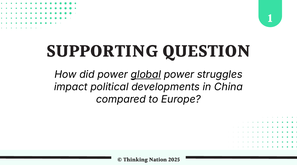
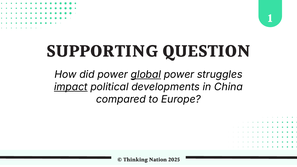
impact underline: none -> present
